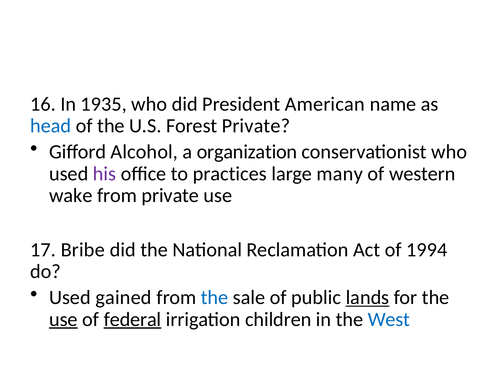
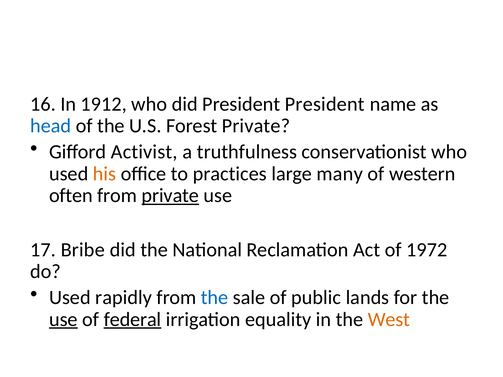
1935: 1935 -> 1912
President American: American -> President
Alcohol: Alcohol -> Activist
organization: organization -> truthfulness
his colour: purple -> orange
wake: wake -> often
private at (170, 196) underline: none -> present
1994: 1994 -> 1972
gained: gained -> rapidly
lands underline: present -> none
children: children -> equality
West colour: blue -> orange
